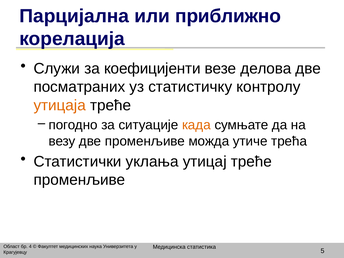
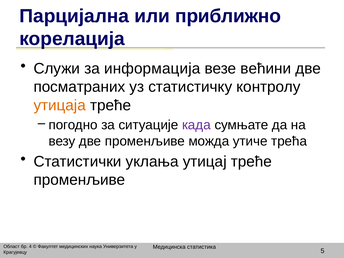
коефицијенти: коефицијенти -> информација
делова: делова -> већини
када colour: orange -> purple
